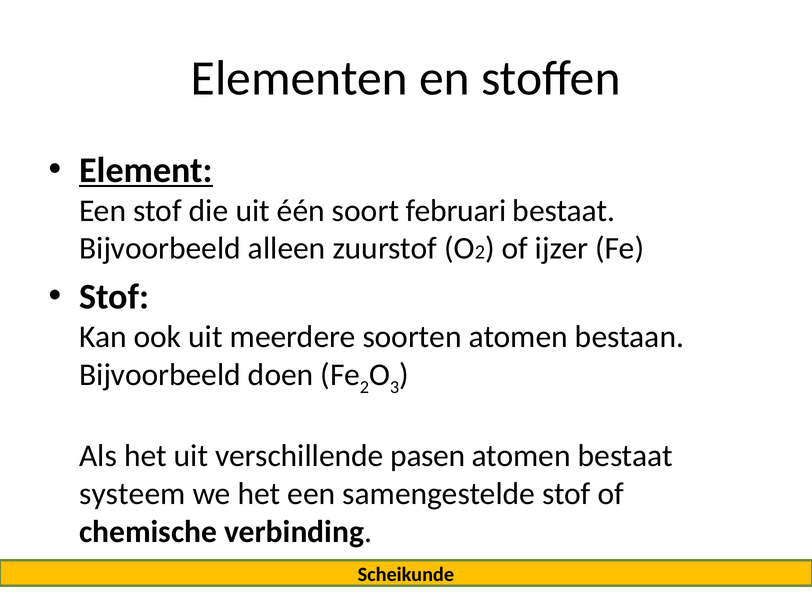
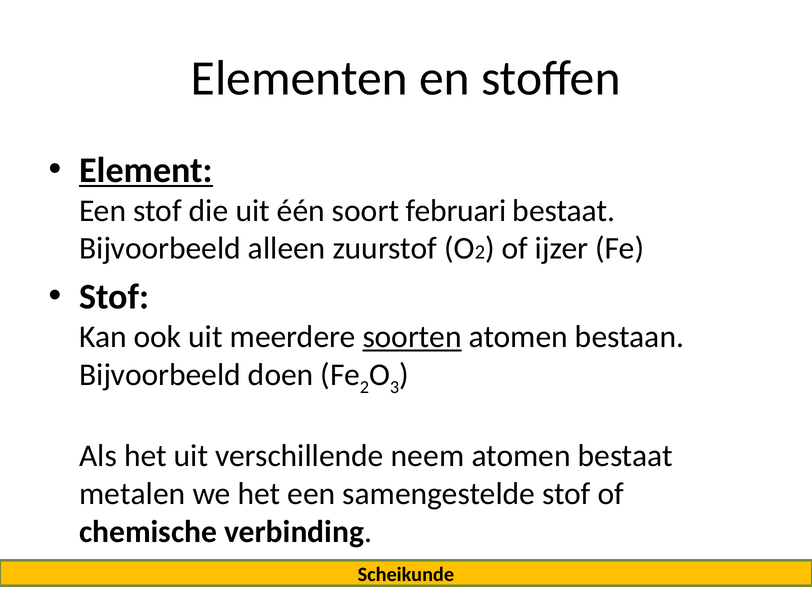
soorten underline: none -> present
pasen: pasen -> neem
systeem: systeem -> metalen
